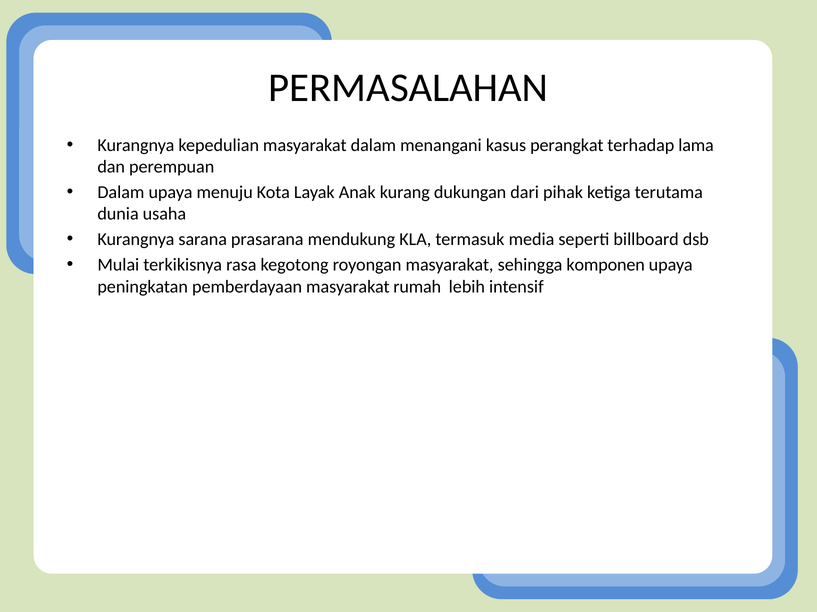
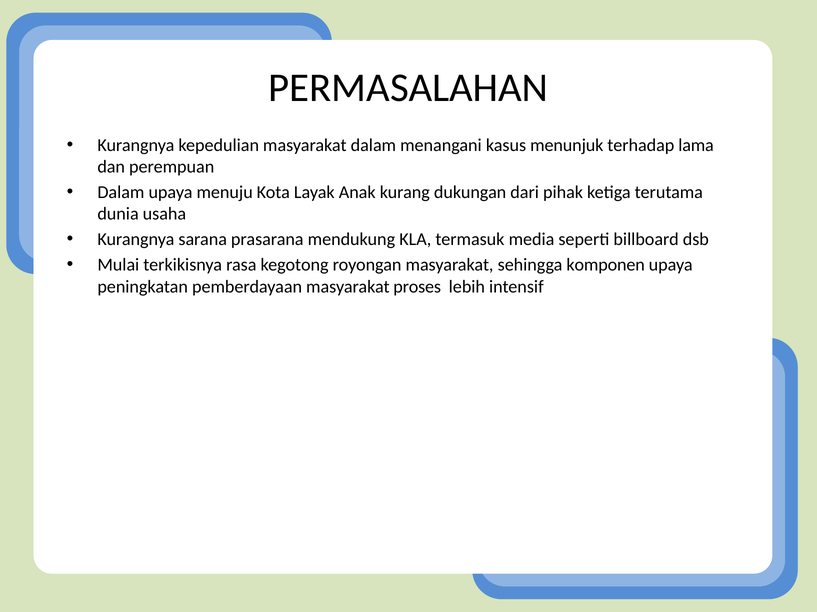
perangkat: perangkat -> menunjuk
rumah: rumah -> proses
